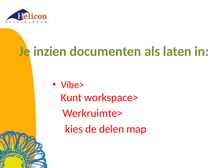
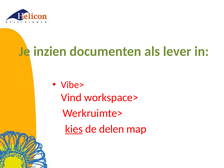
laten: laten -> lever
Kunt: Kunt -> Vind
kies underline: none -> present
